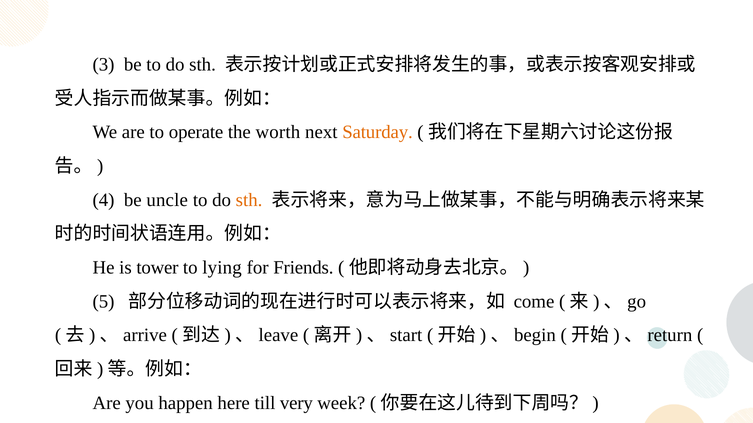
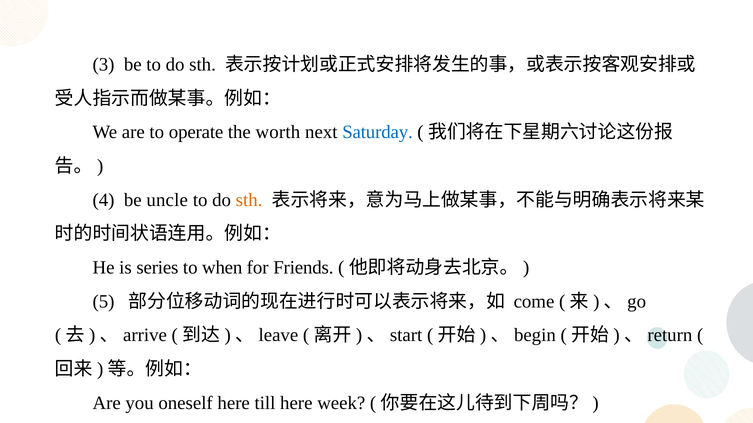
Saturday colour: orange -> blue
tower: tower -> series
lying: lying -> when
happen: happen -> oneself
till very: very -> here
